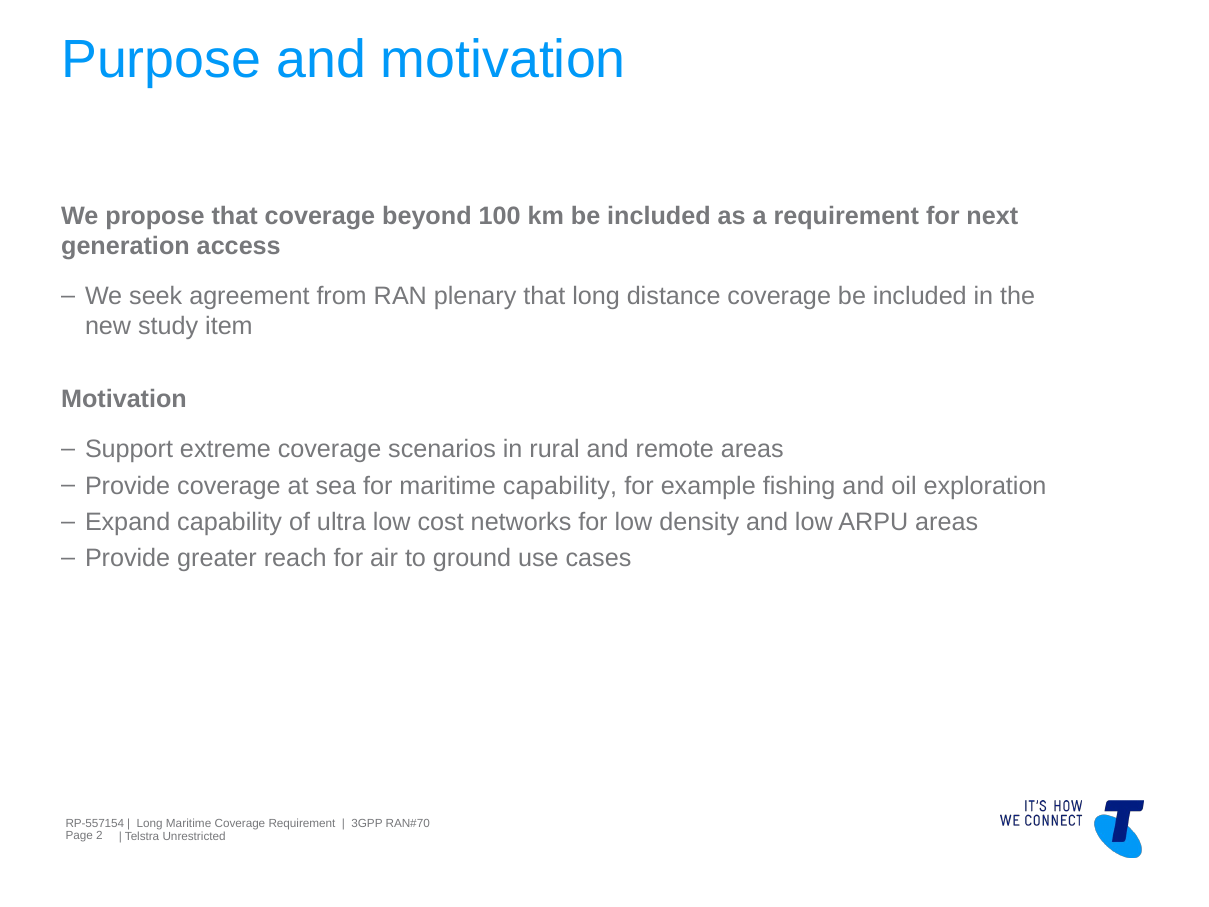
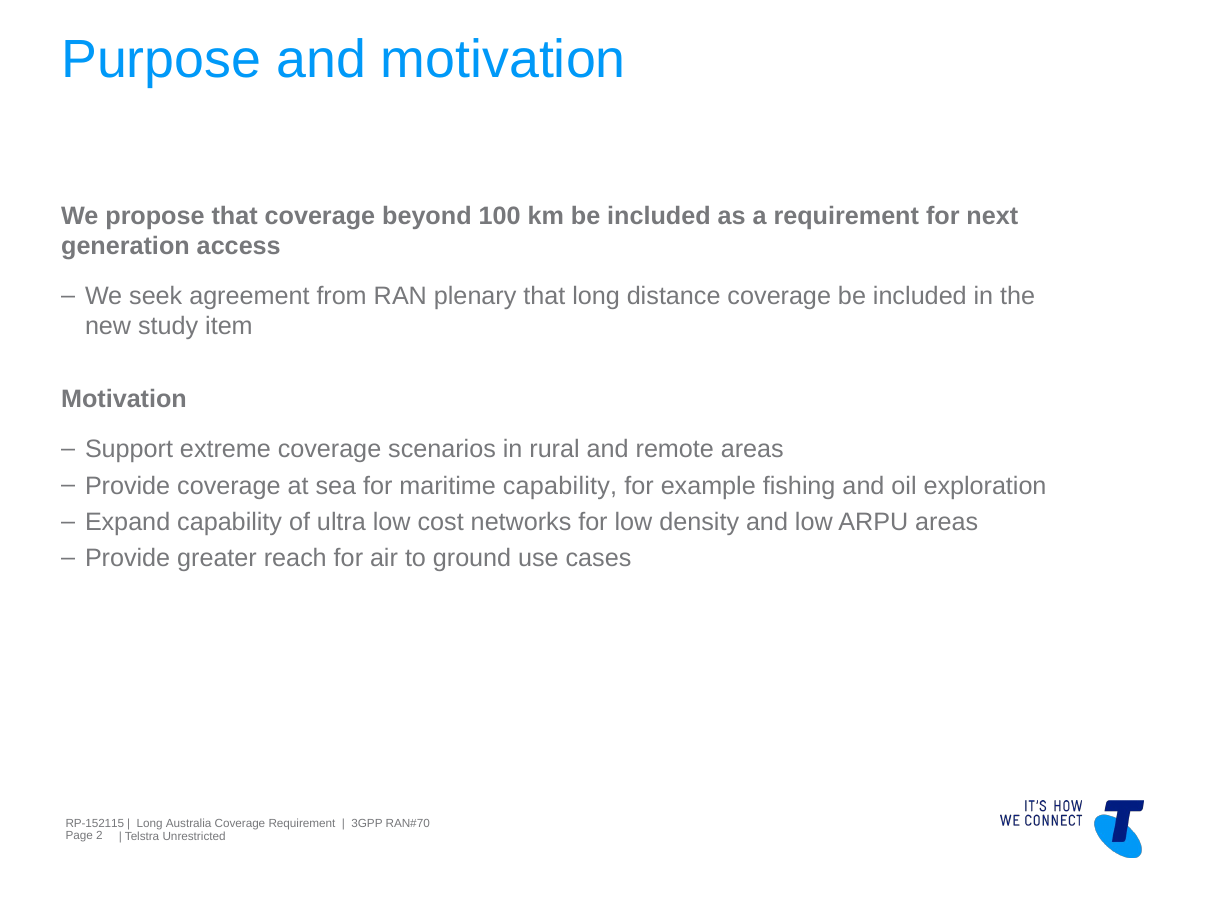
RP-557154: RP-557154 -> RP-152115
Long Maritime: Maritime -> Australia
